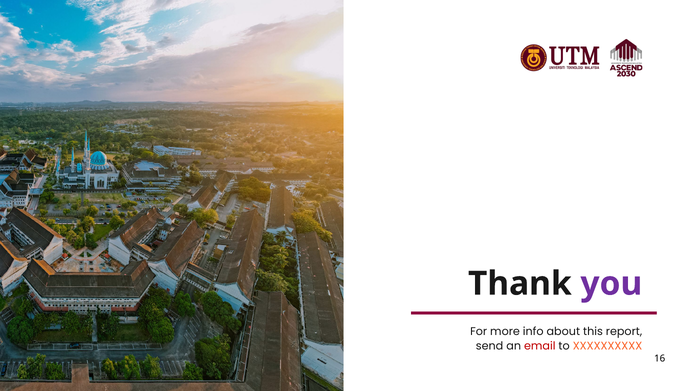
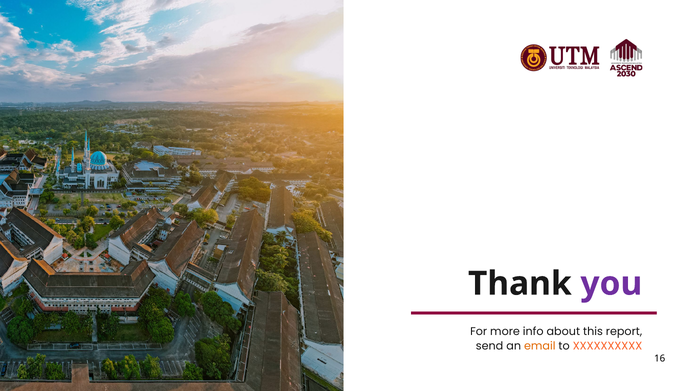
email colour: red -> orange
